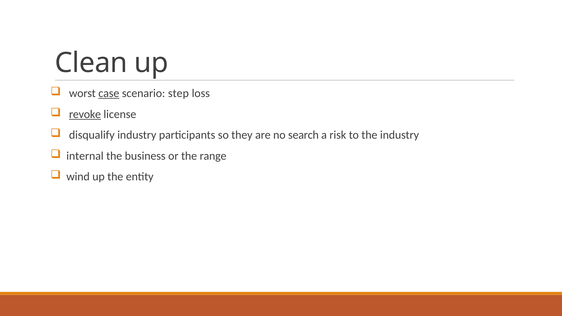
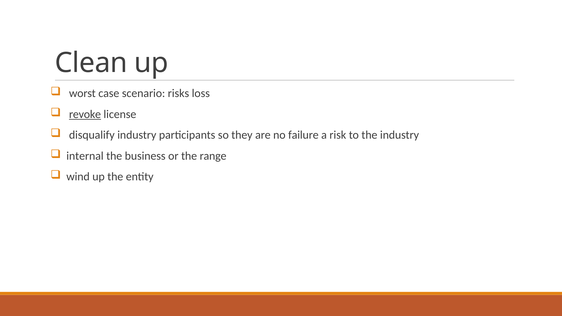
case underline: present -> none
step: step -> risks
search: search -> failure
